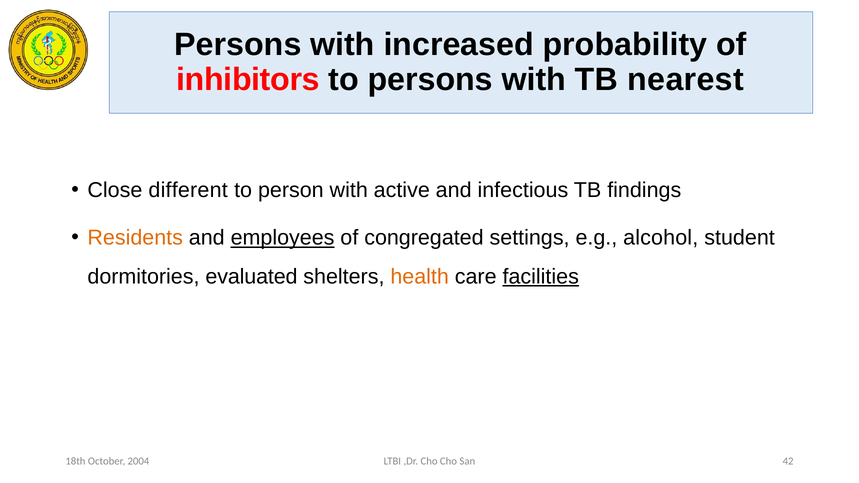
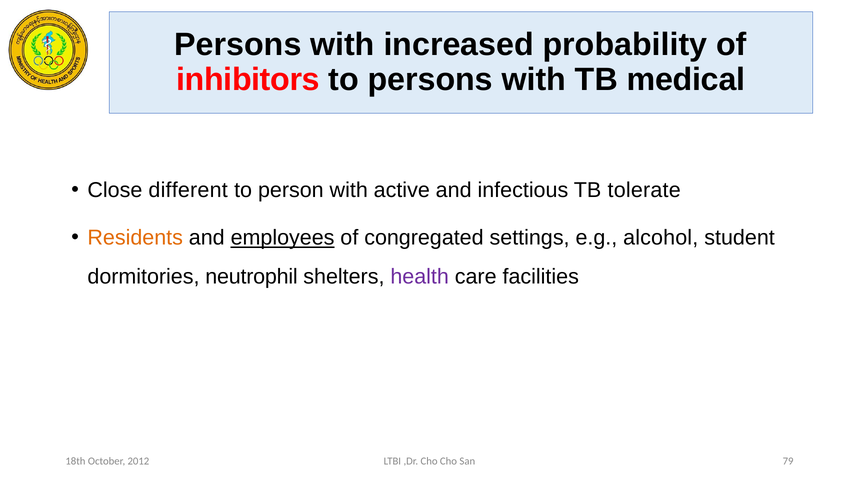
nearest: nearest -> medical
findings: findings -> tolerate
evaluated: evaluated -> neutrophil
health colour: orange -> purple
facilities underline: present -> none
42: 42 -> 79
2004: 2004 -> 2012
